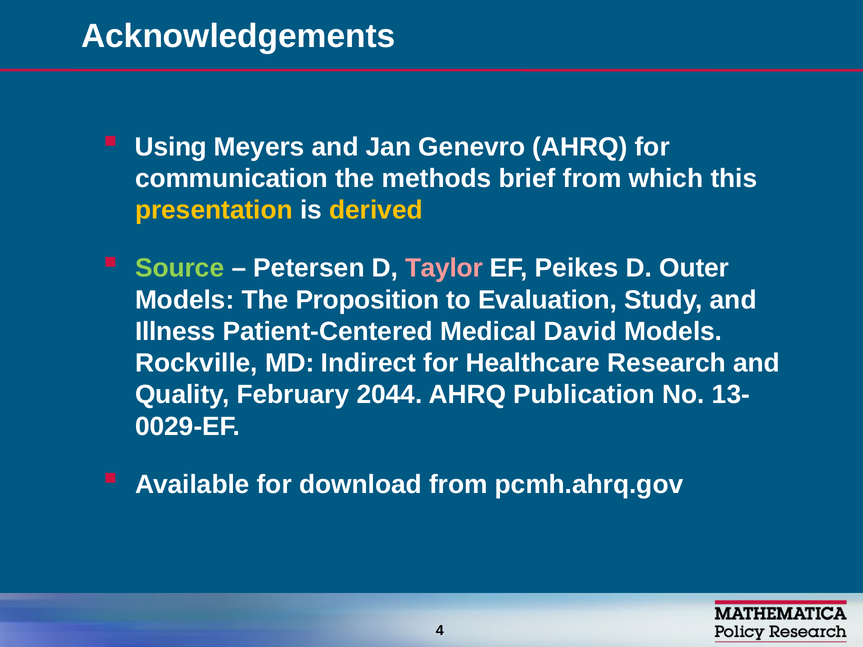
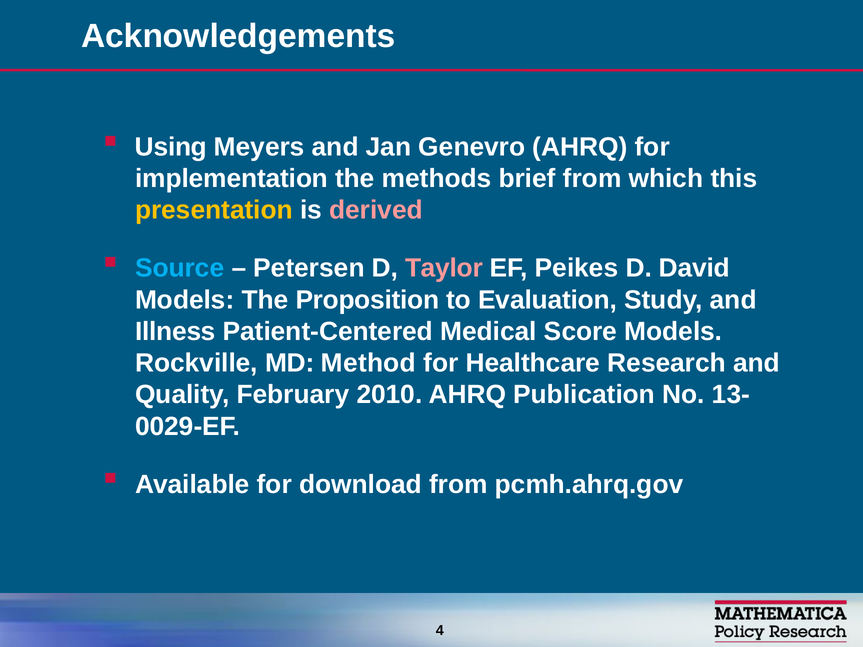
communication: communication -> implementation
derived colour: yellow -> pink
Source colour: light green -> light blue
Outer: Outer -> David
David: David -> Score
Indirect: Indirect -> Method
2044: 2044 -> 2010
